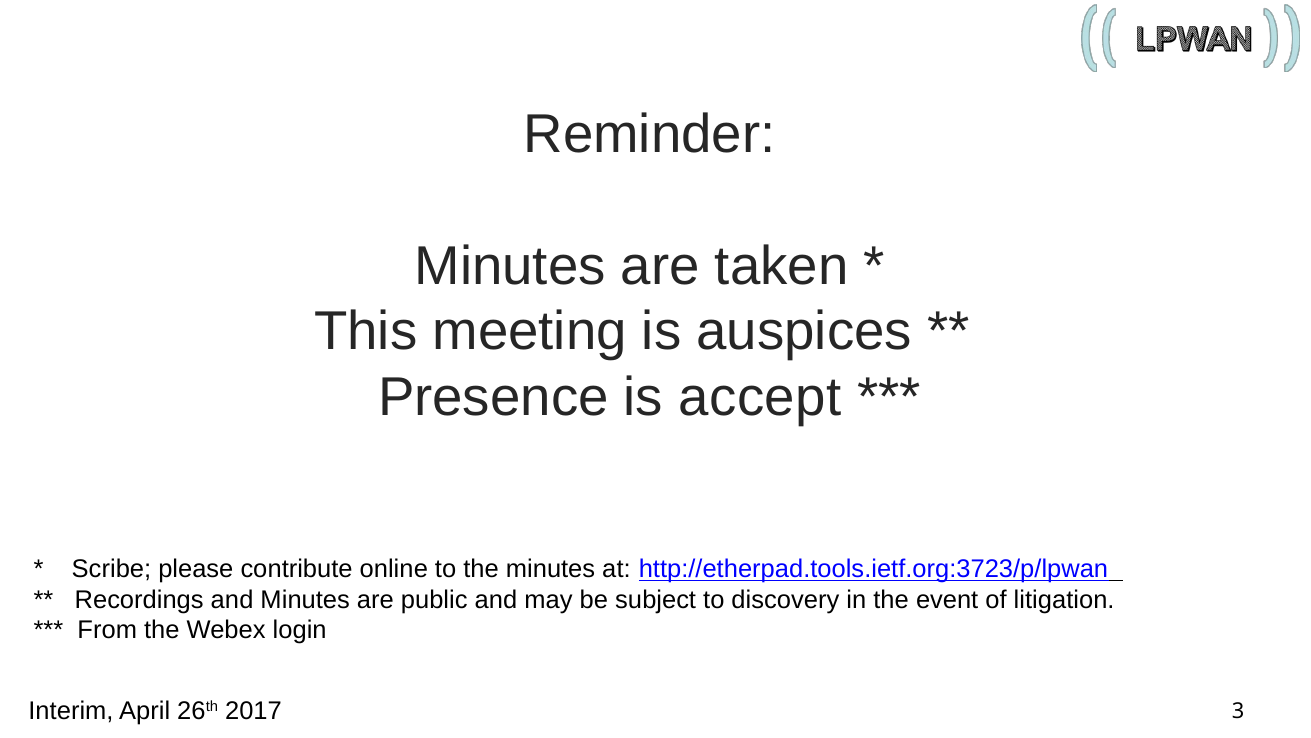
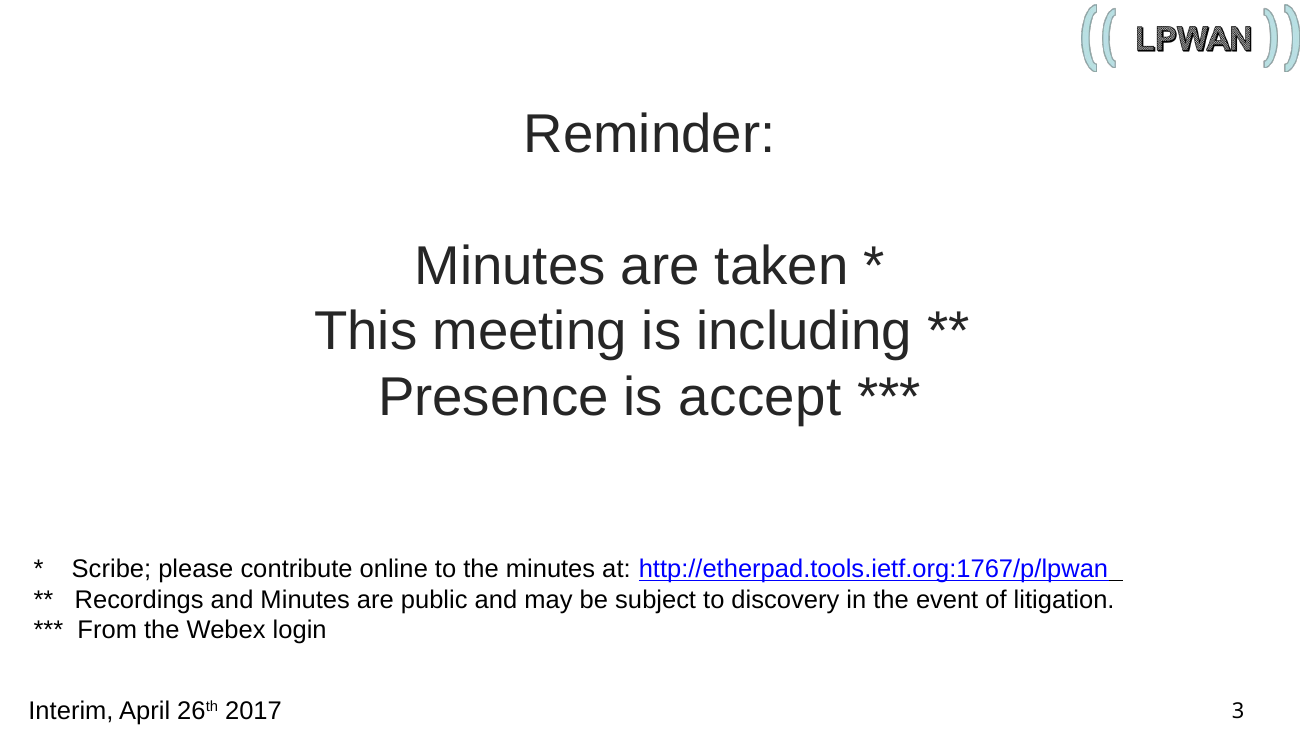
auspices: auspices -> including
http://etherpad.tools.ietf.org:3723/p/lpwan: http://etherpad.tools.ietf.org:3723/p/lpwan -> http://etherpad.tools.ietf.org:1767/p/lpwan
